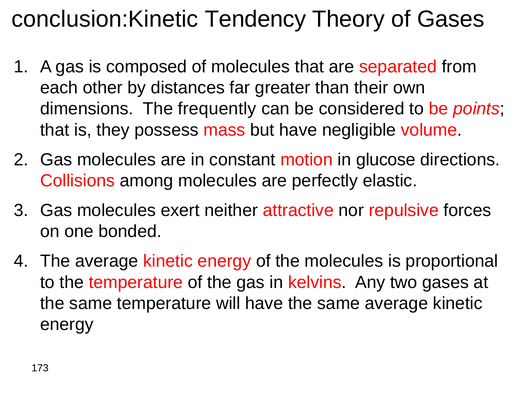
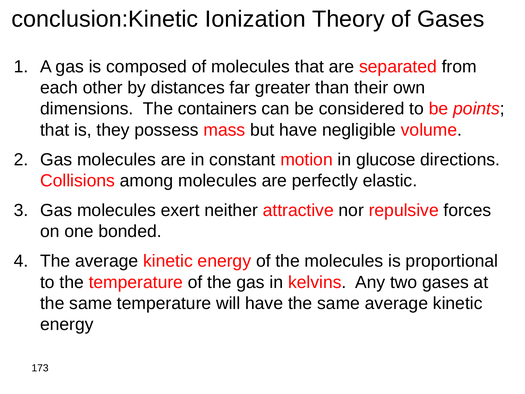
Tendency: Tendency -> Ionization
frequently: frequently -> containers
